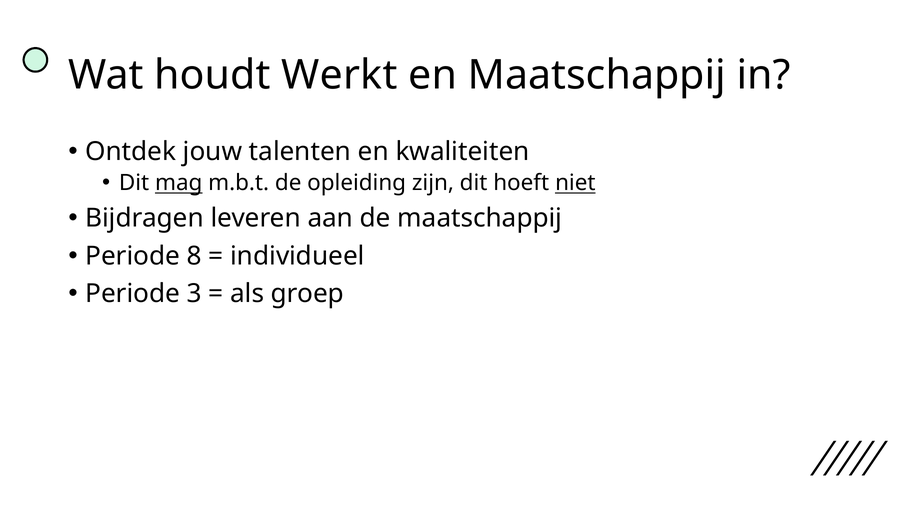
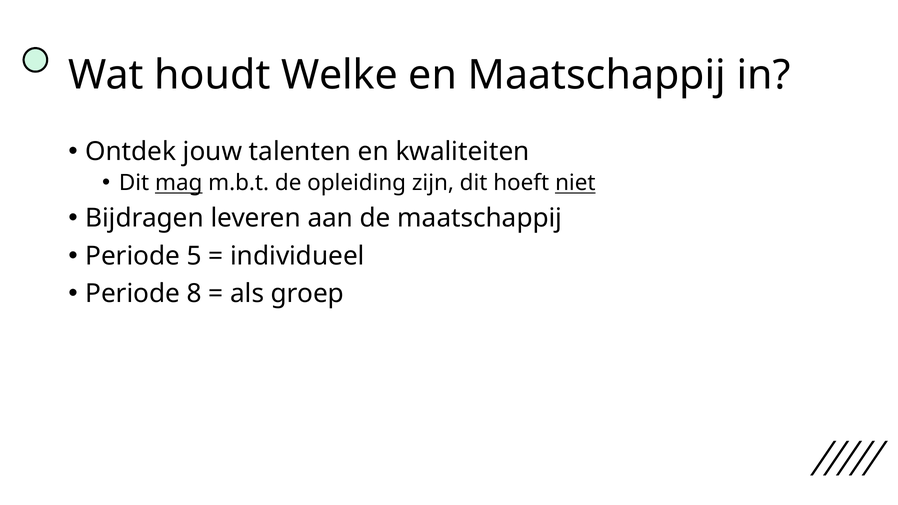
Werkt: Werkt -> Welke
8: 8 -> 5
3: 3 -> 8
